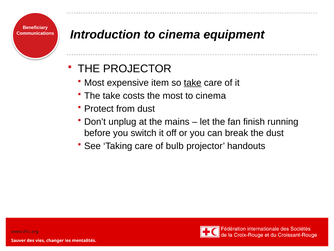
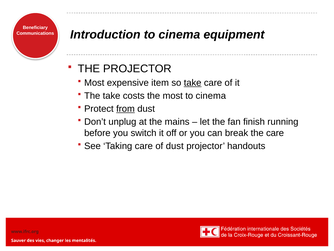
from underline: none -> present
the dust: dust -> care
of bulb: bulb -> dust
